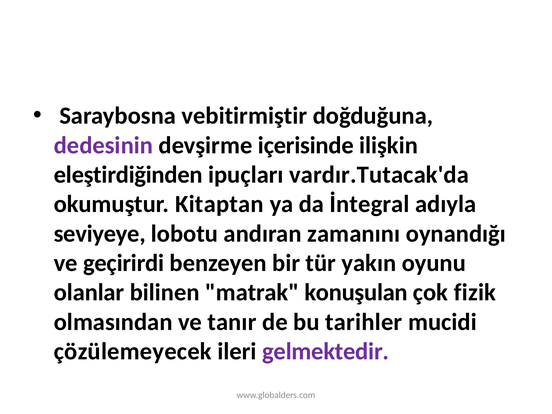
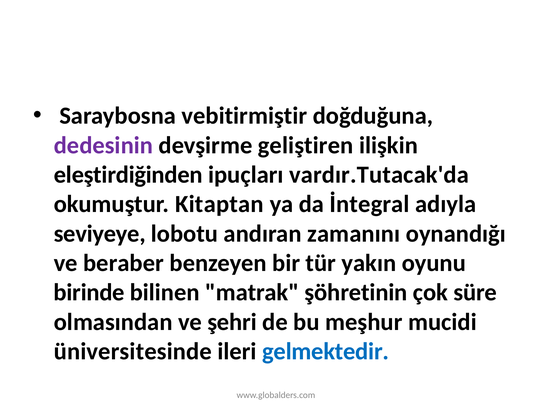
içerisinde: içerisinde -> geliştiren
geçirirdi: geçirirdi -> beraber
olanlar: olanlar -> birinde
konuşulan: konuşulan -> şöhretinin
fizik: fizik -> süre
tanır: tanır -> şehri
tarihler: tarihler -> meşhur
çözülemeyecek: çözülemeyecek -> üniversitesinde
gelmektedir colour: purple -> blue
